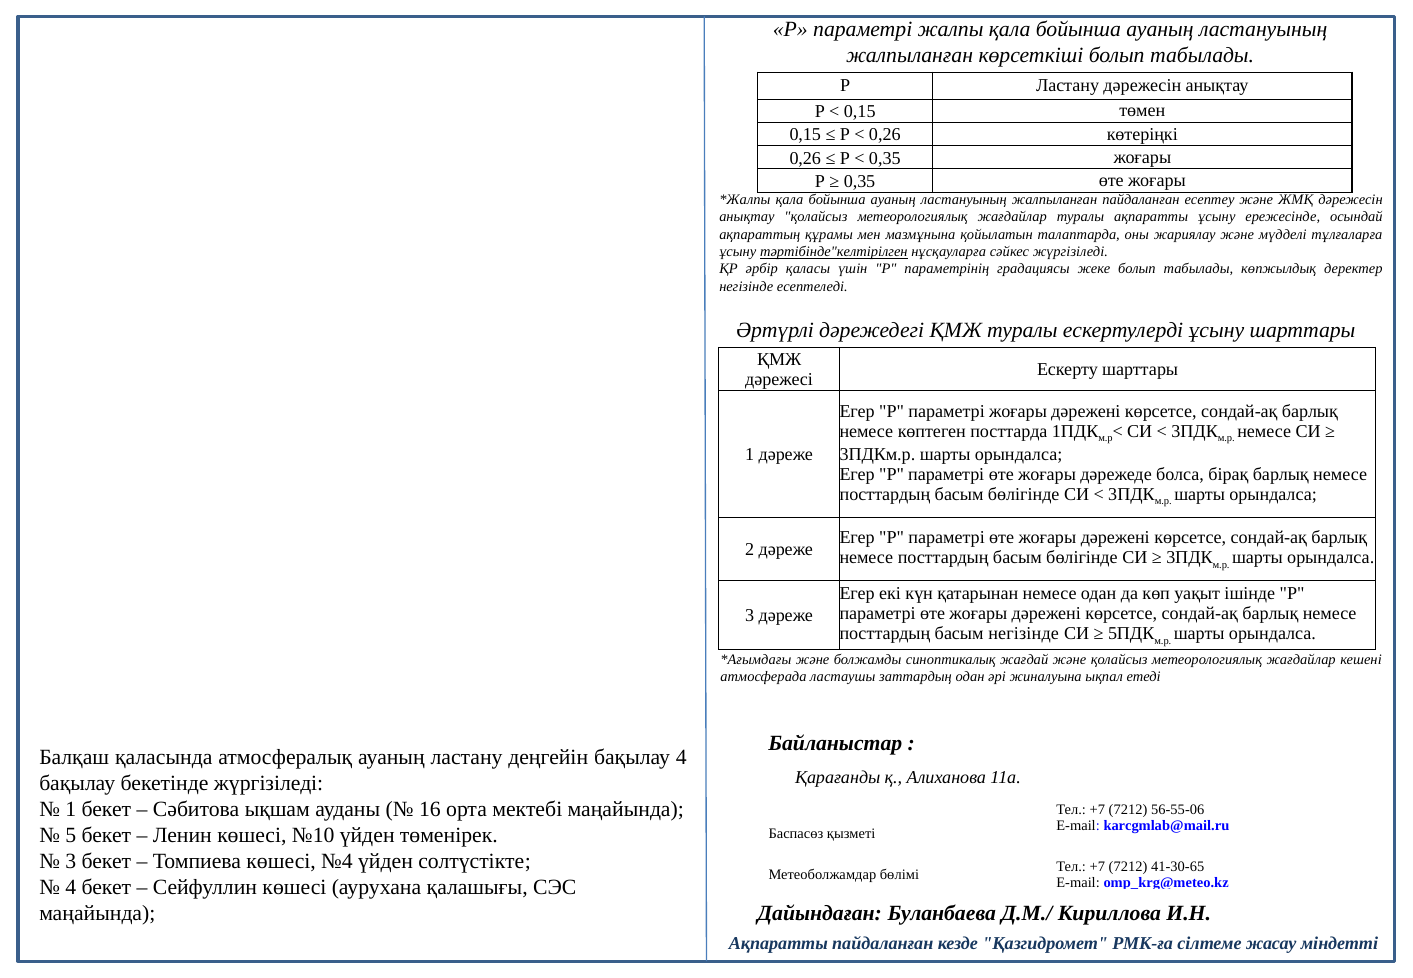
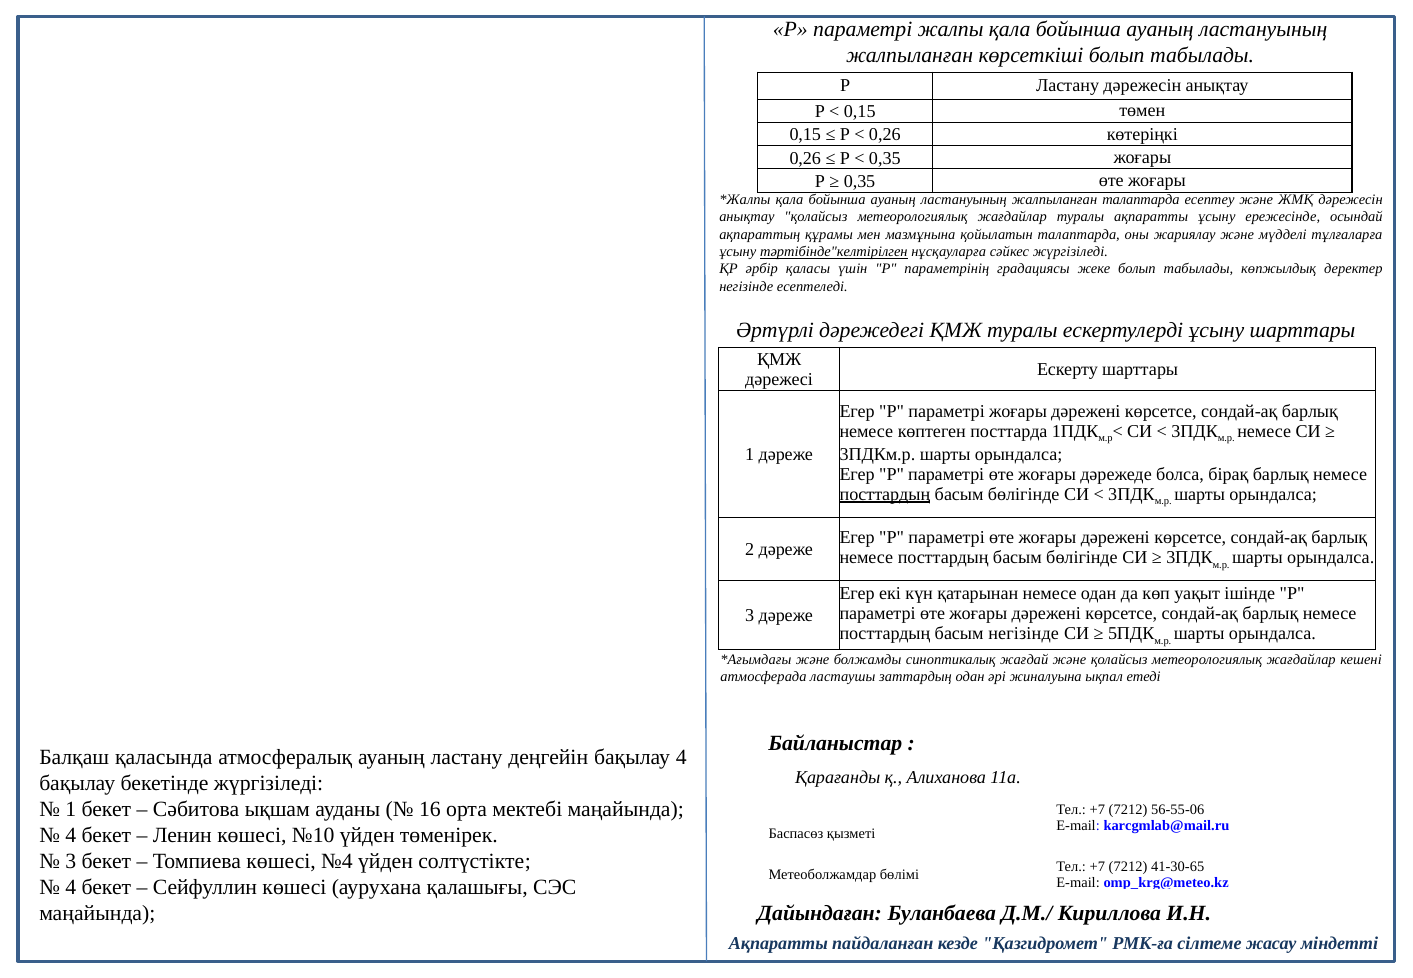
жалпыланған пайдаланған: пайдаланған -> талаптарда
посттардың at (885, 494) underline: none -> present
5 at (71, 836): 5 -> 4
